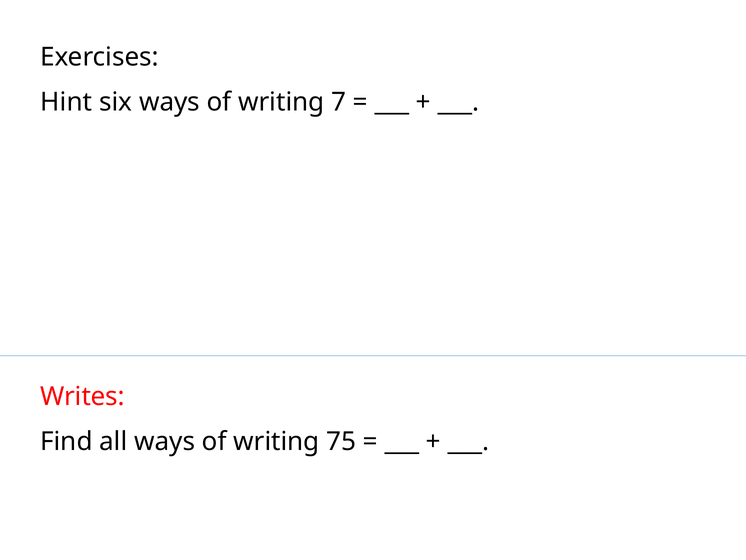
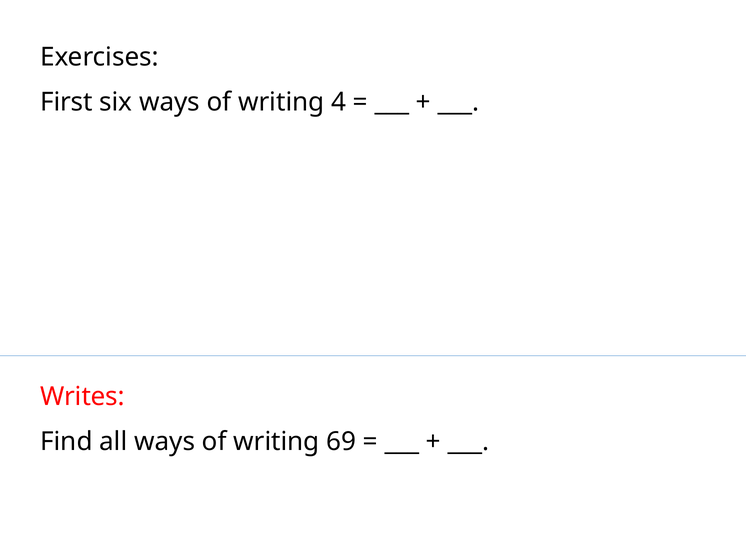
Hint: Hint -> First
7: 7 -> 4
75: 75 -> 69
